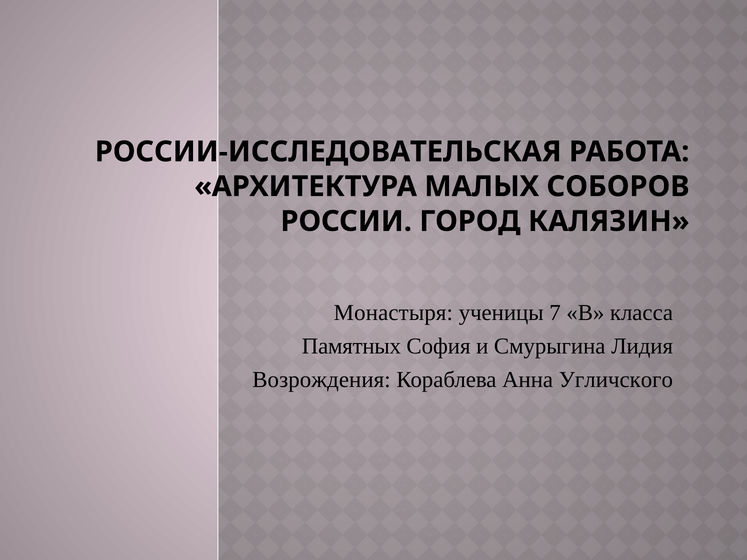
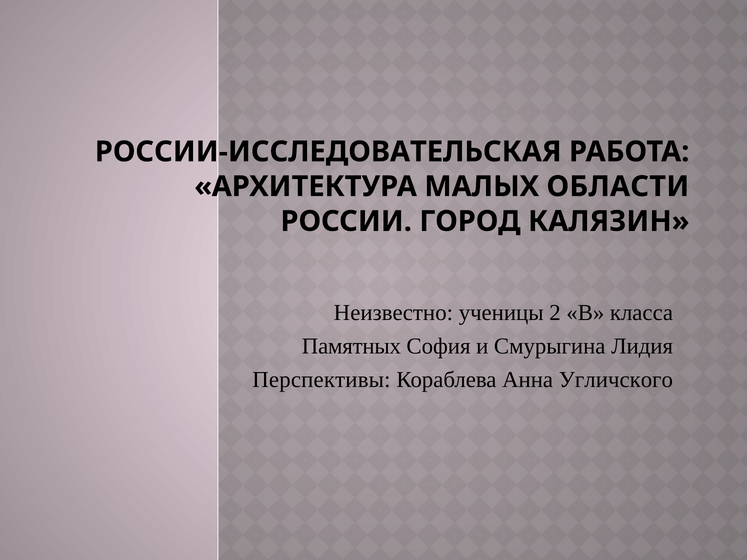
СОБОРОВ: СОБОРОВ -> ОБЛАСТИ
Монастыря: Монастыря -> Неизвестно
7: 7 -> 2
Возрождения: Возрождения -> Перспективы
